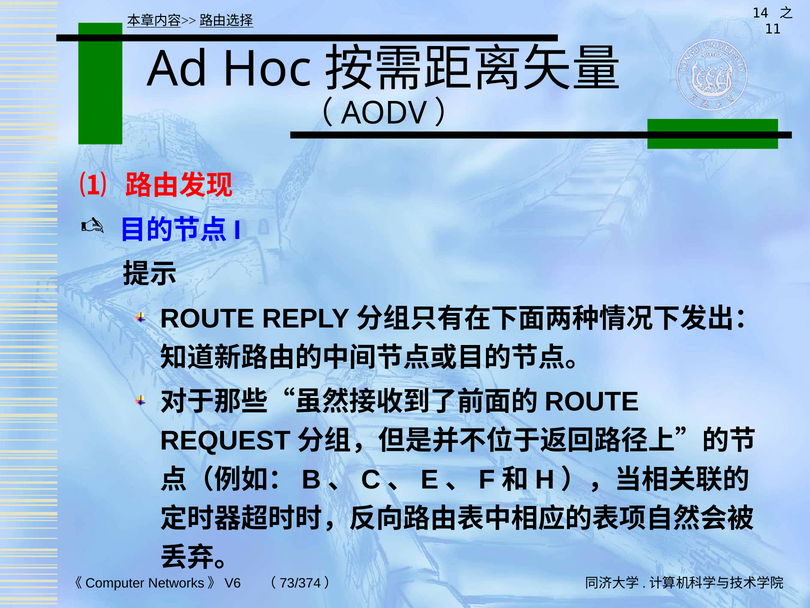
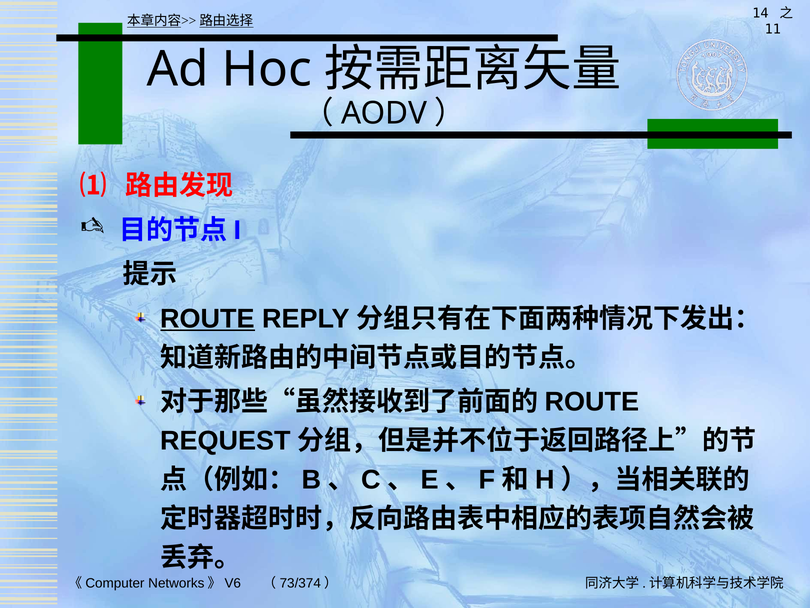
ROUTE underline: none -> present
